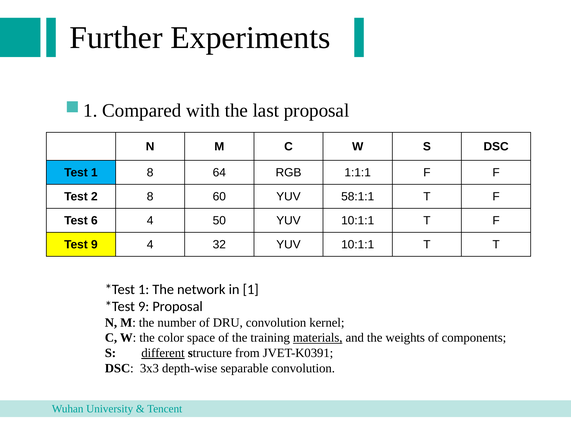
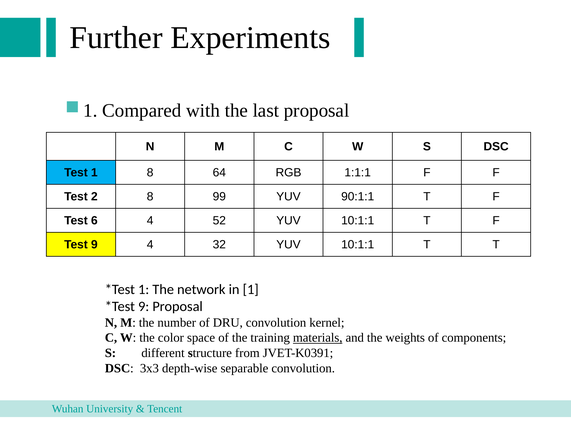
60: 60 -> 99
58:1:1: 58:1:1 -> 90:1:1
50: 50 -> 52
different underline: present -> none
